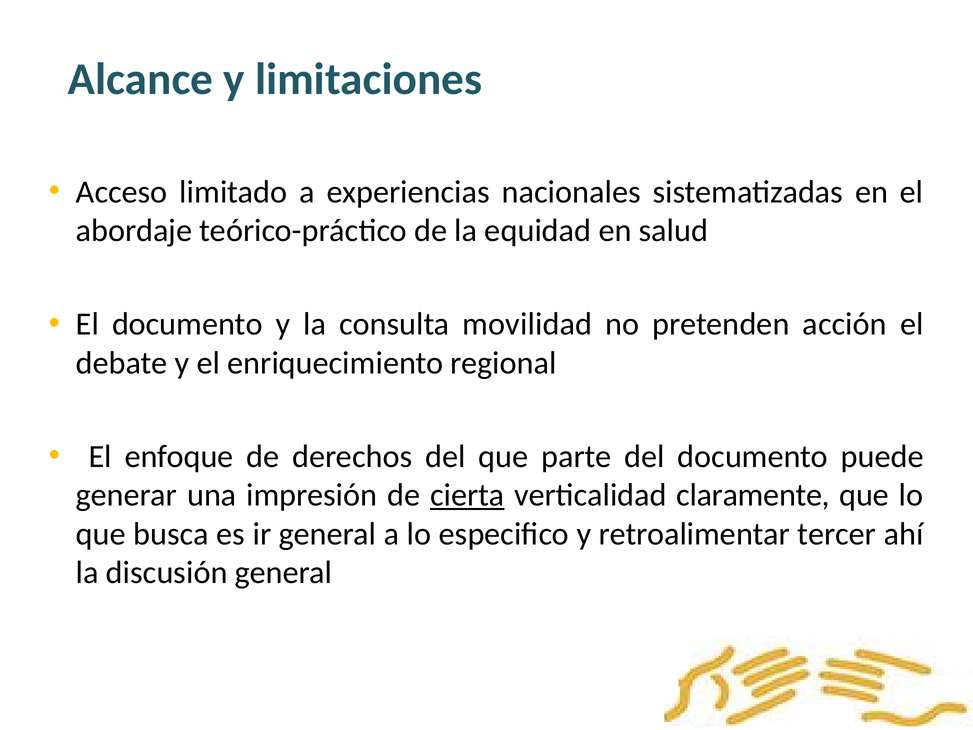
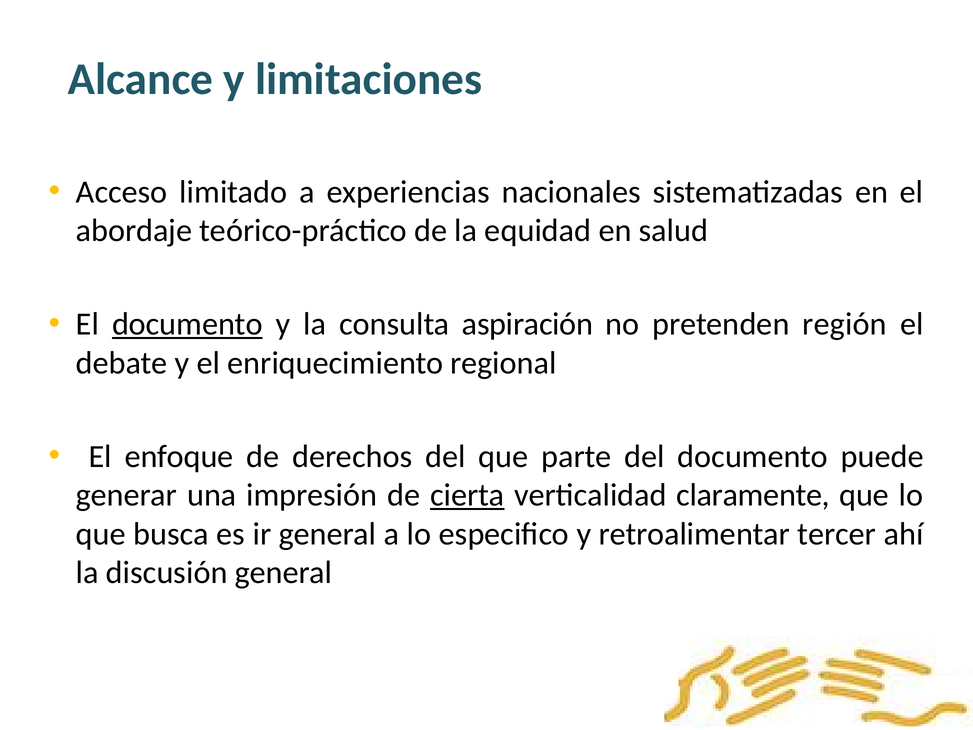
documento at (187, 324) underline: none -> present
movilidad: movilidad -> aspiración
acción: acción -> región
